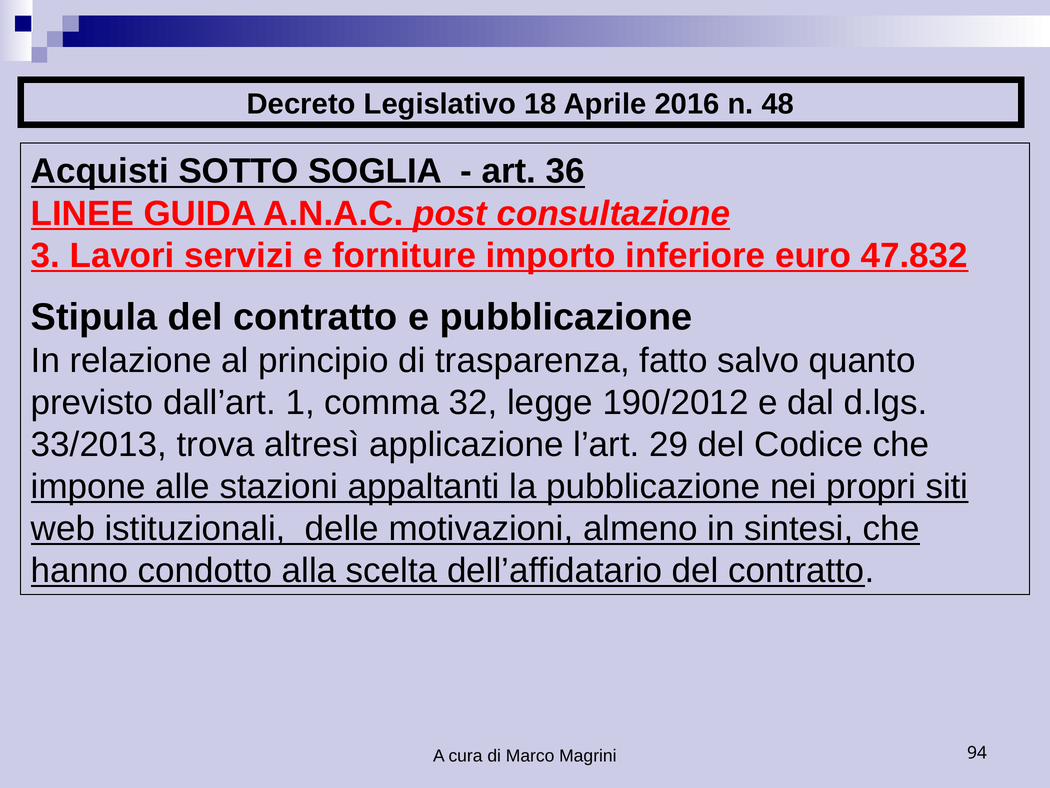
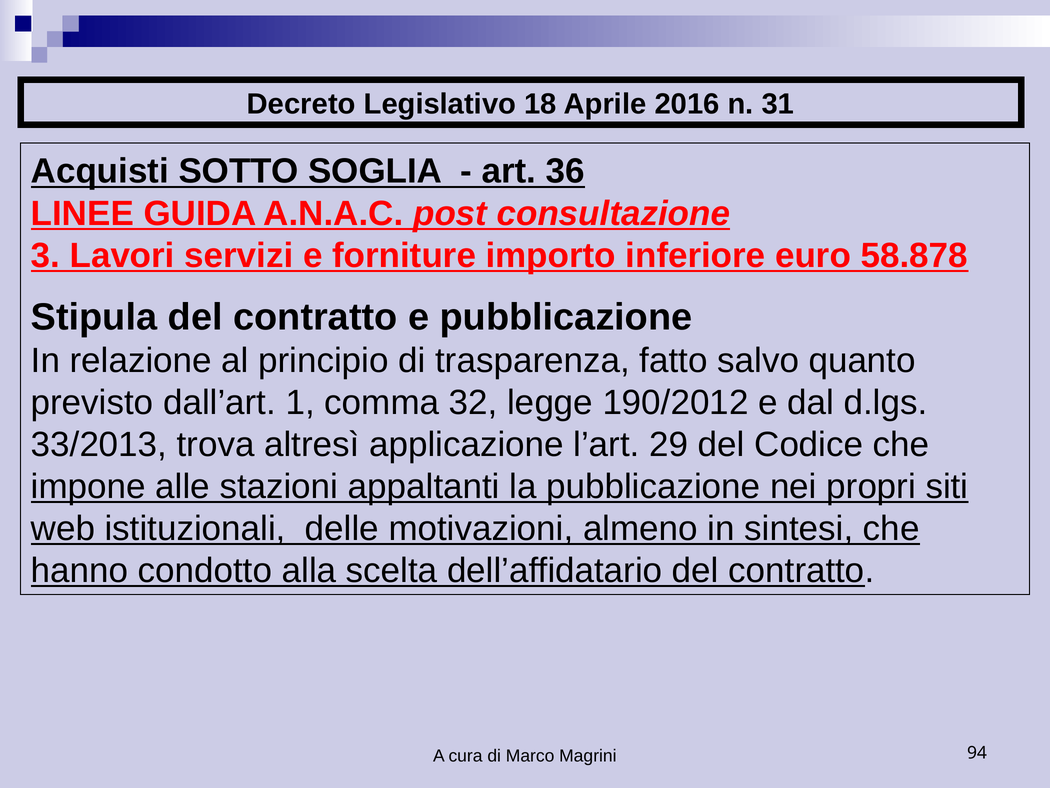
48: 48 -> 31
47.832: 47.832 -> 58.878
